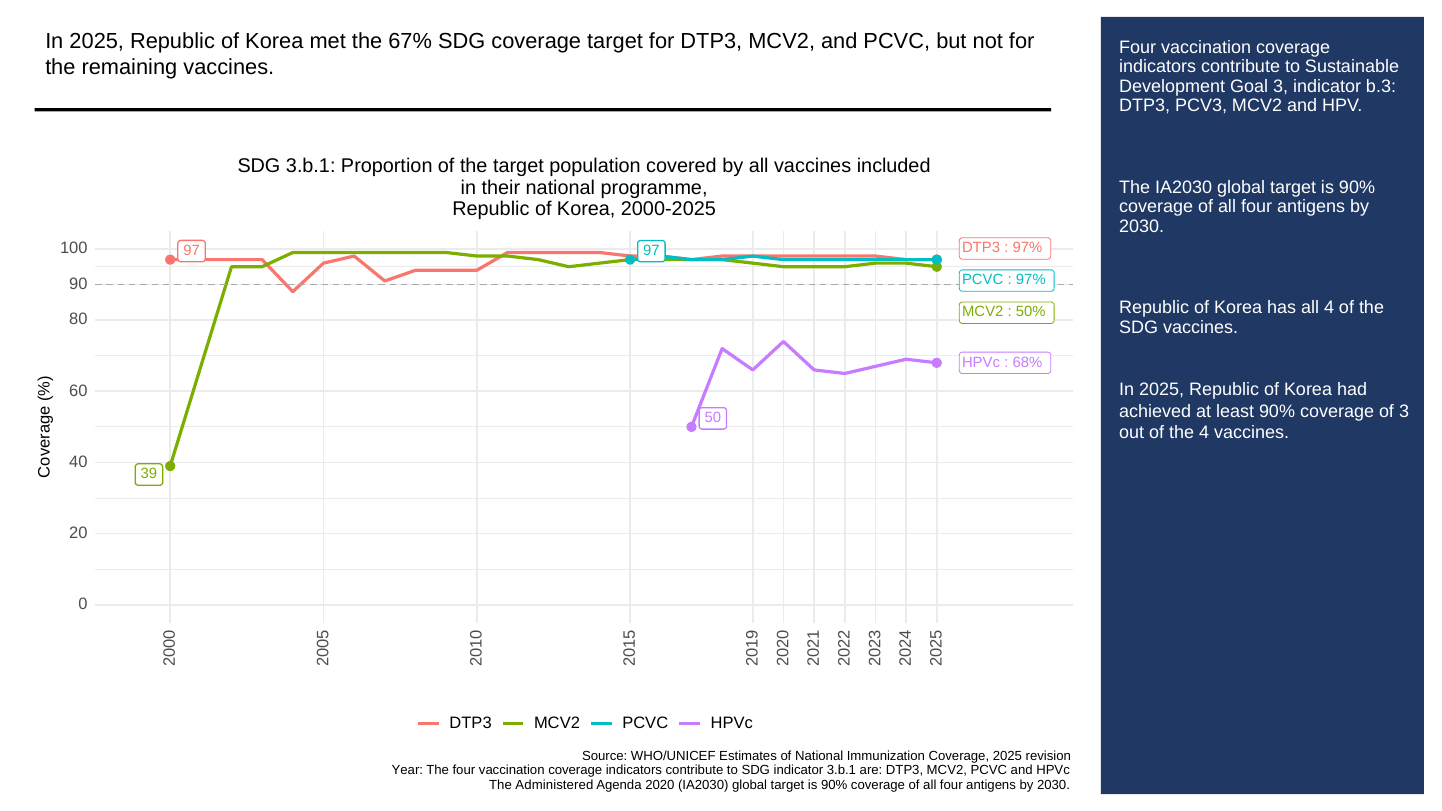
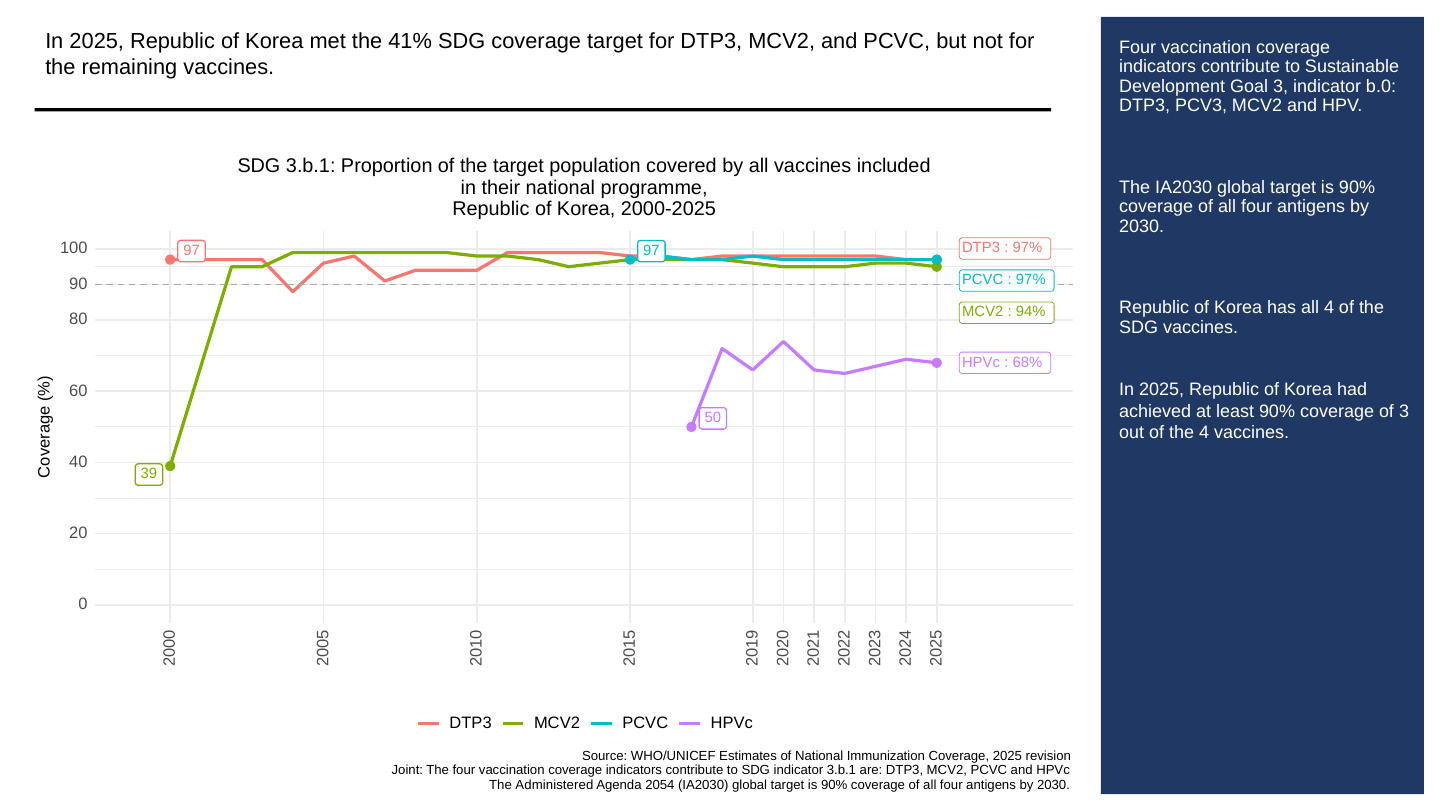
67%: 67% -> 41%
b.3: b.3 -> b.0
50%: 50% -> 94%
Year: Year -> Joint
2020: 2020 -> 2054
